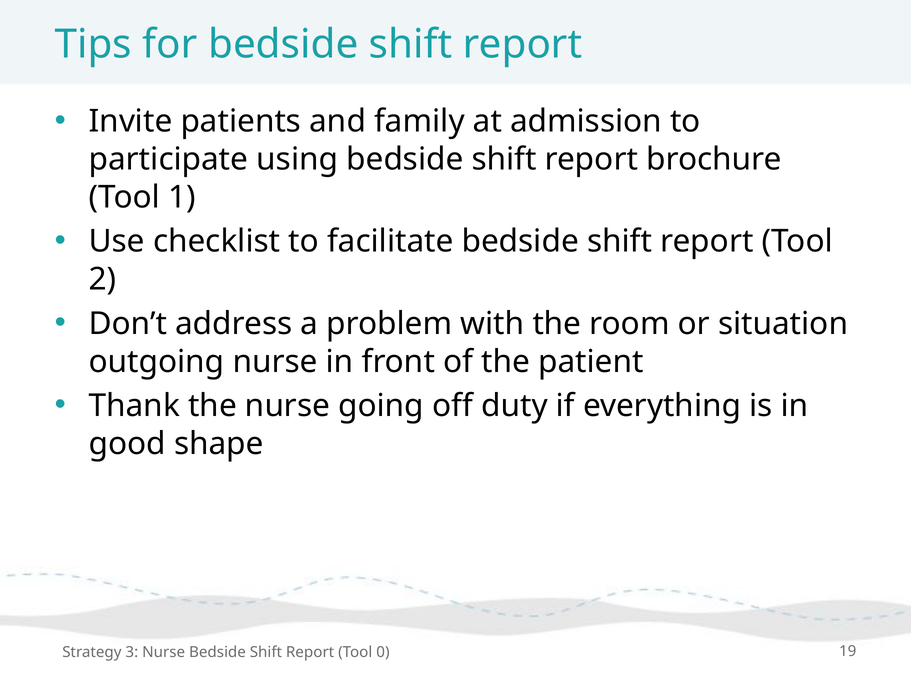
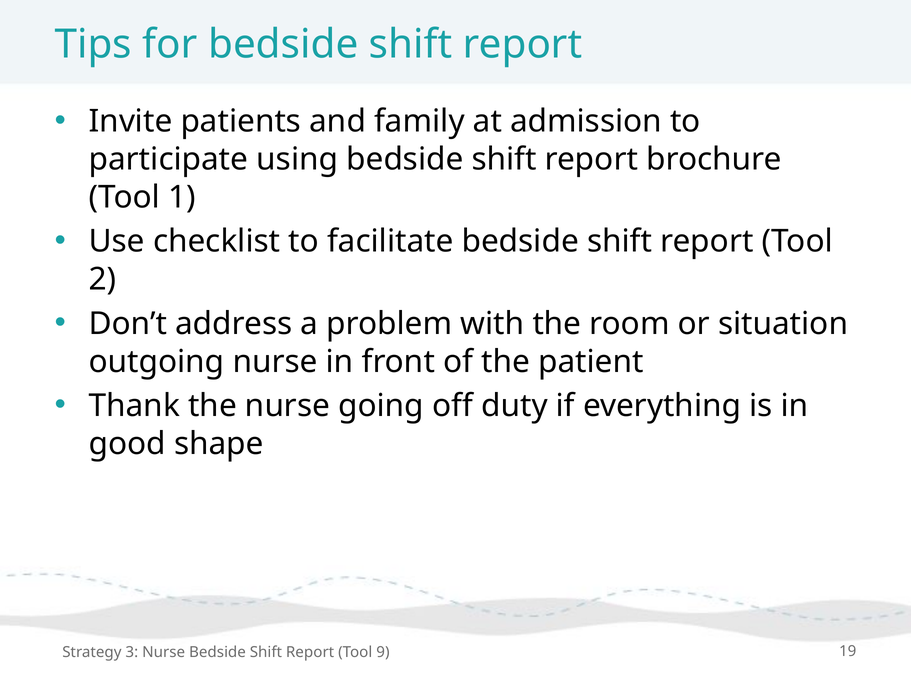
0: 0 -> 9
